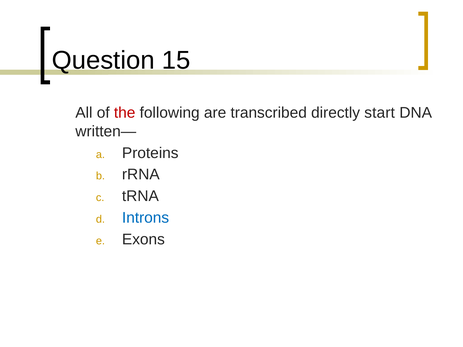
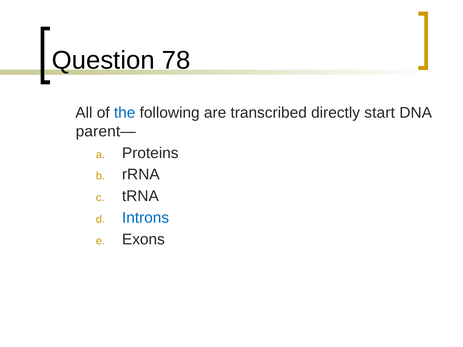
15: 15 -> 78
the colour: red -> blue
written—: written— -> parent—
